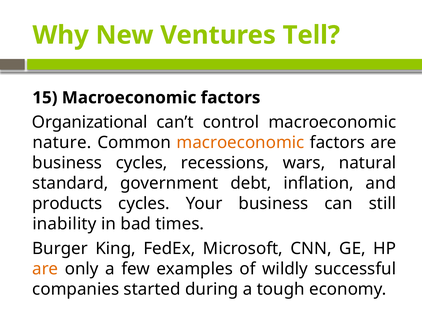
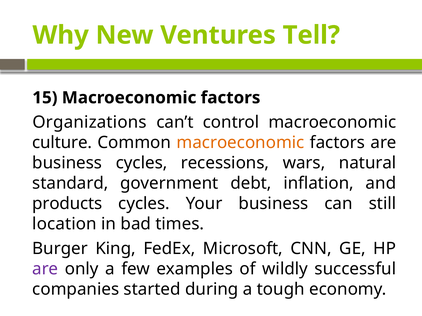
Organizational: Organizational -> Organizations
nature: nature -> culture
inability: inability -> location
are at (45, 269) colour: orange -> purple
